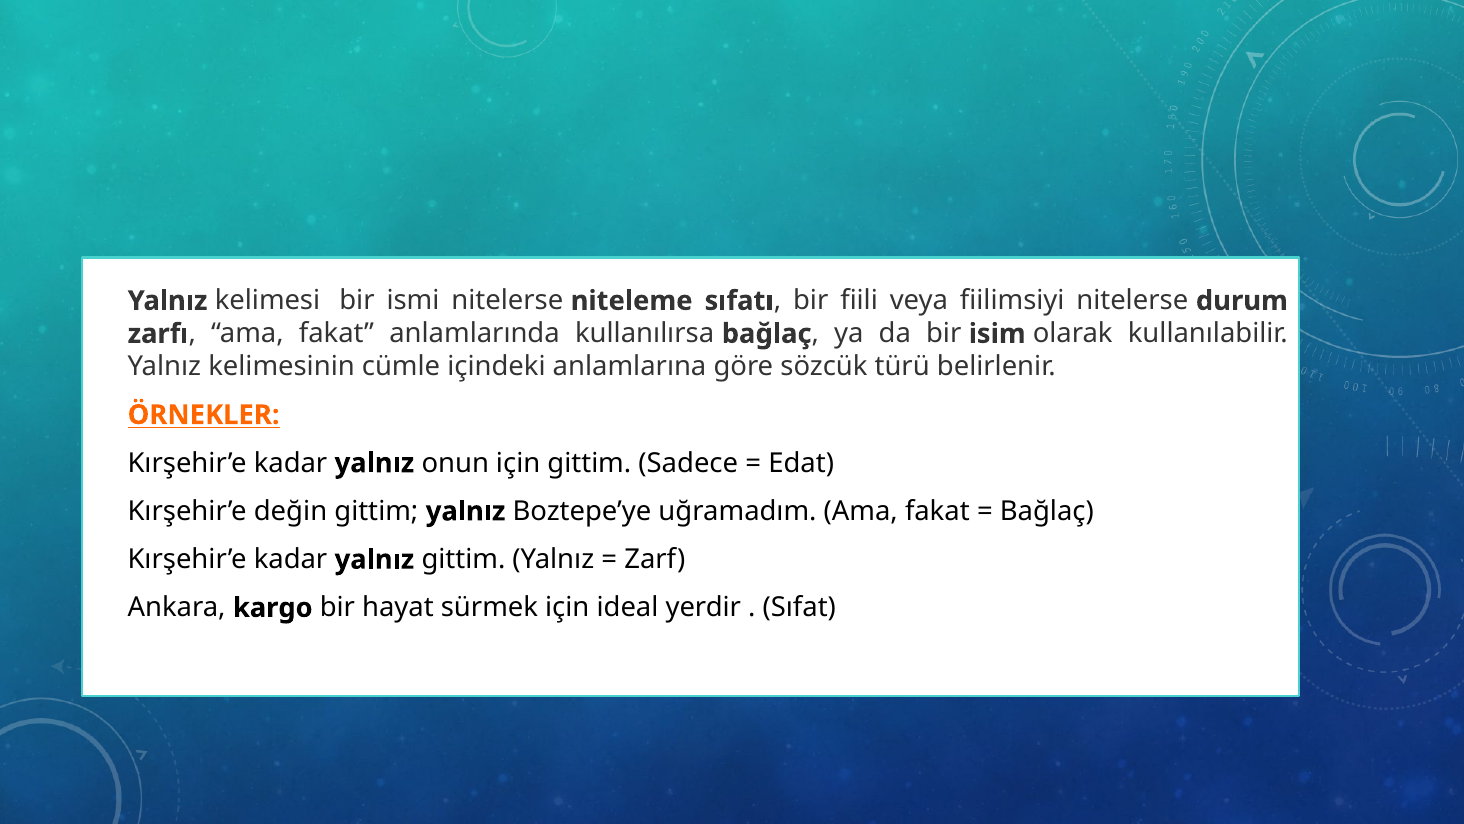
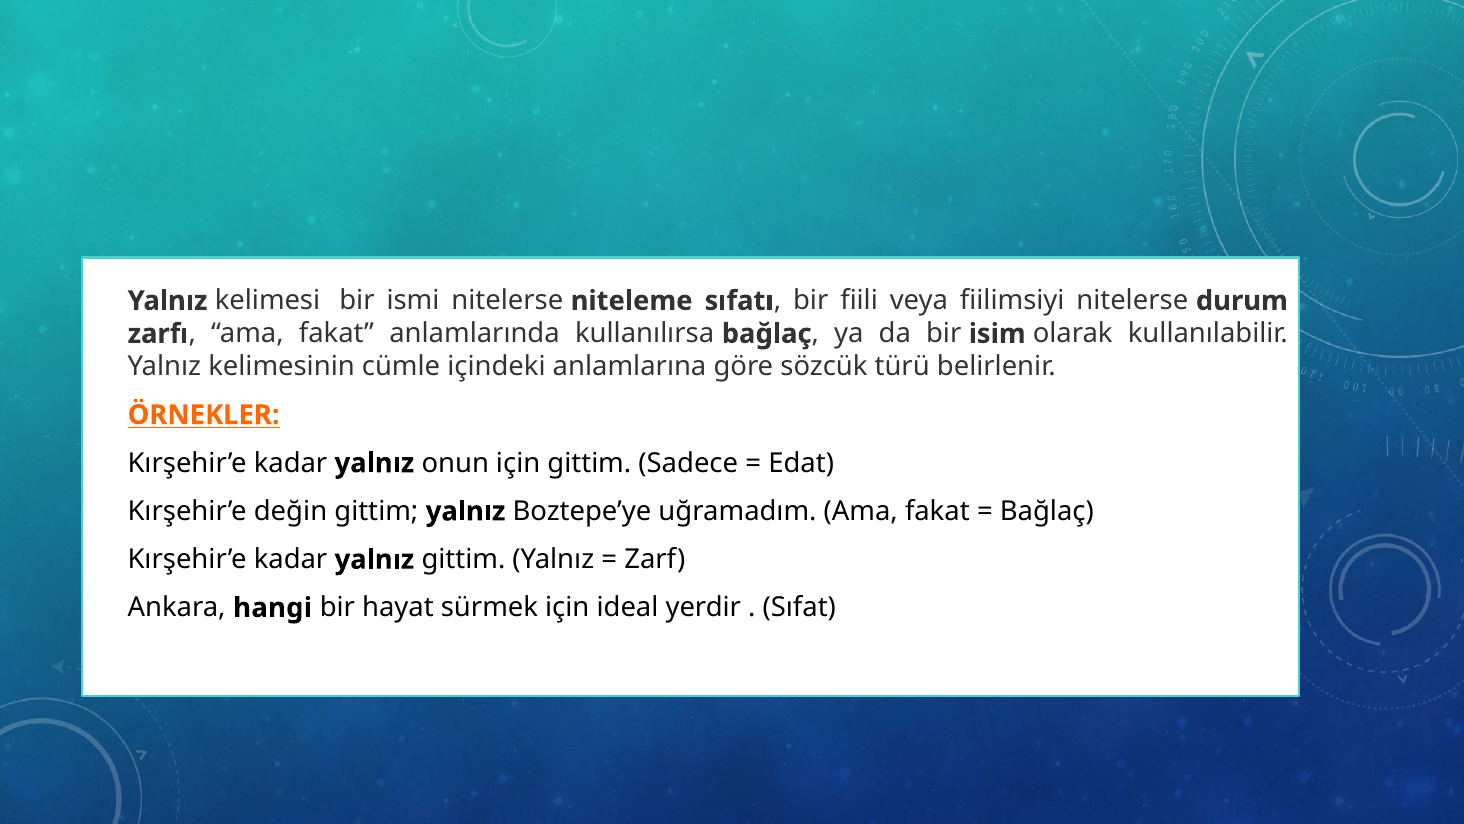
kargo: kargo -> hangi
